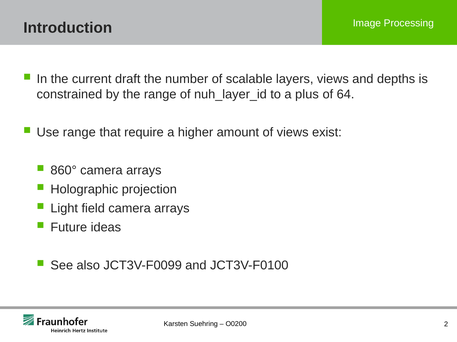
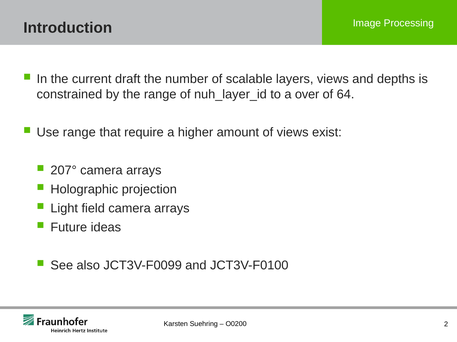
plus: plus -> over
860°: 860° -> 207°
